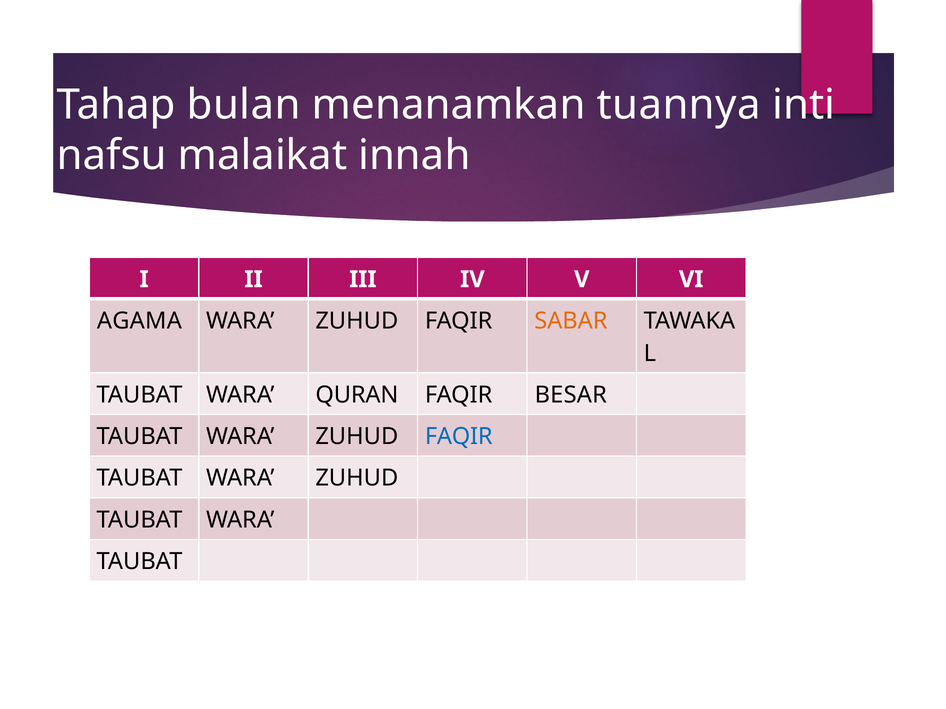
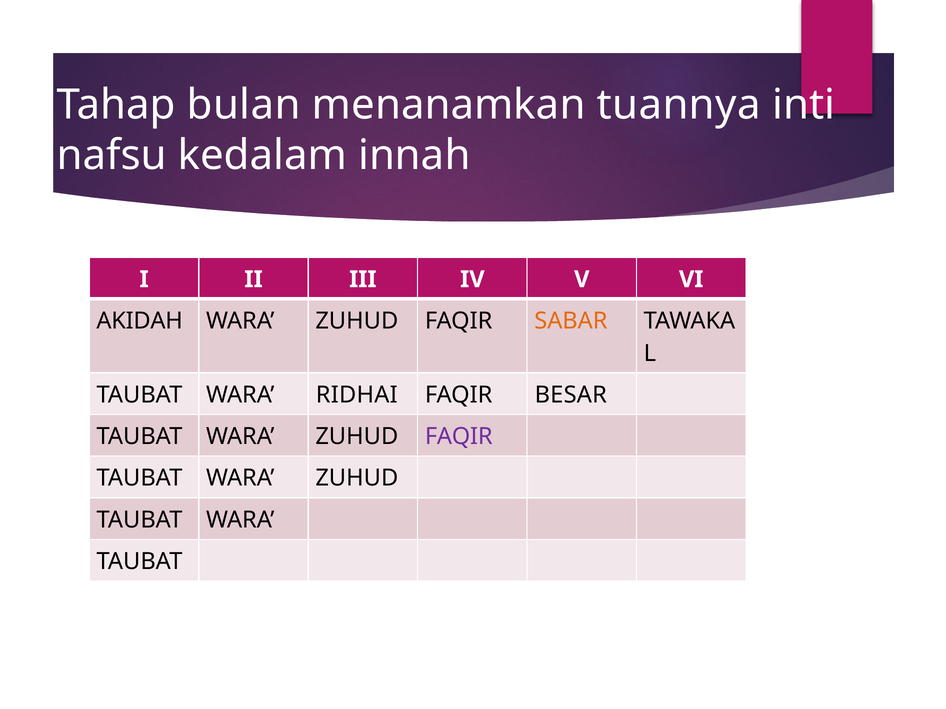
malaikat: malaikat -> kedalam
AGAMA: AGAMA -> AKIDAH
QURAN: QURAN -> RIDHAI
FAQIR at (459, 437) colour: blue -> purple
